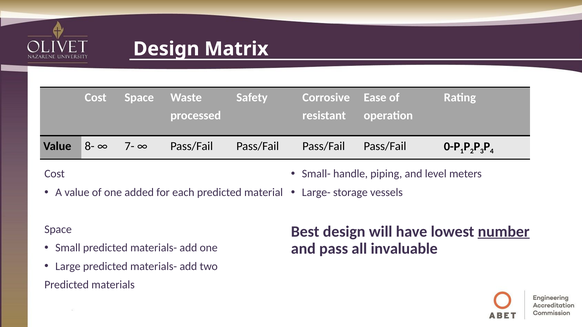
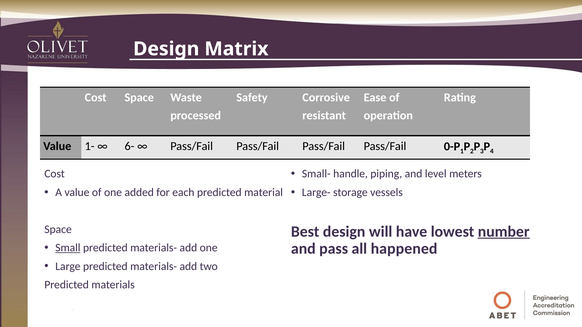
8-: 8- -> 1-
7-: 7- -> 6-
Small underline: none -> present
invaluable: invaluable -> happened
